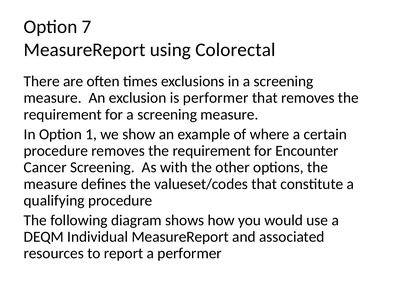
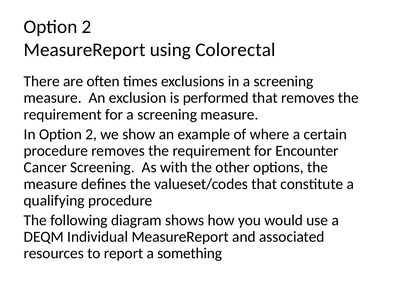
7 at (87, 27): 7 -> 2
is performer: performer -> performed
In Option 1: 1 -> 2
a performer: performer -> something
